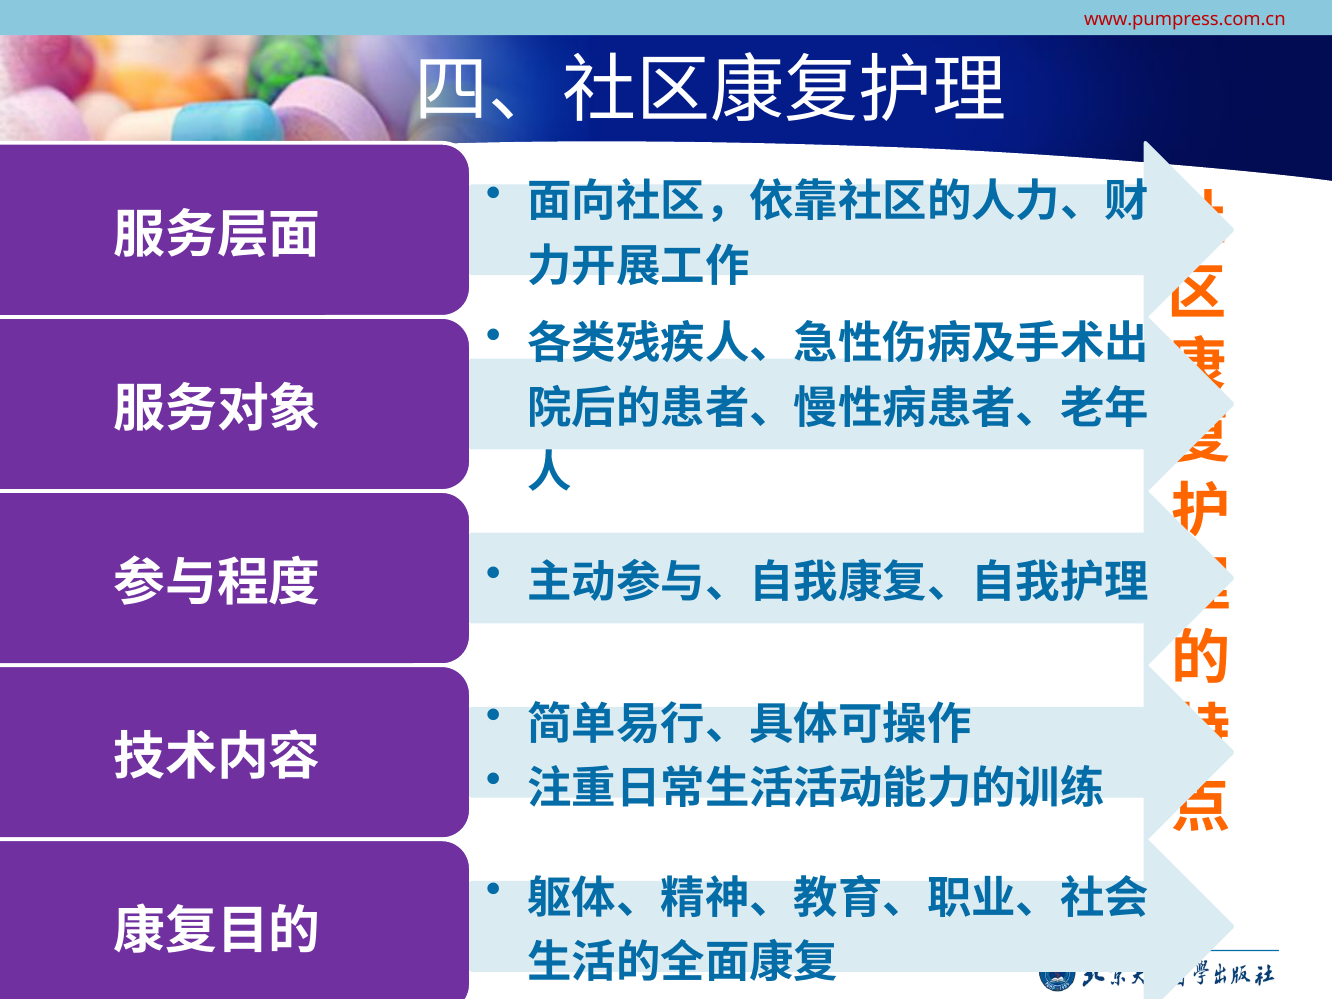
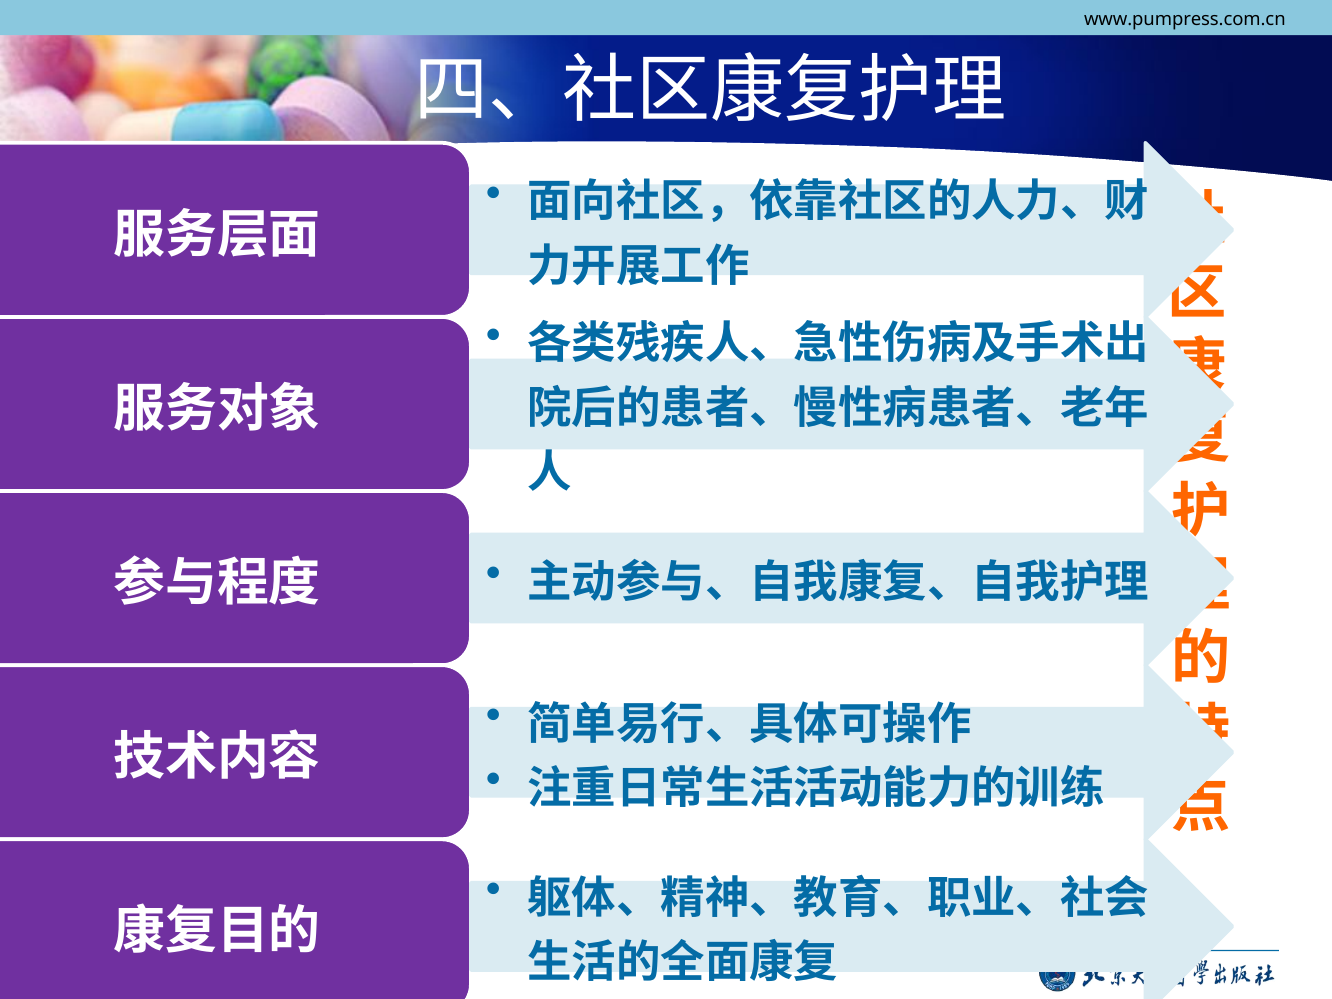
www.pumpress.com.cn colour: red -> black
